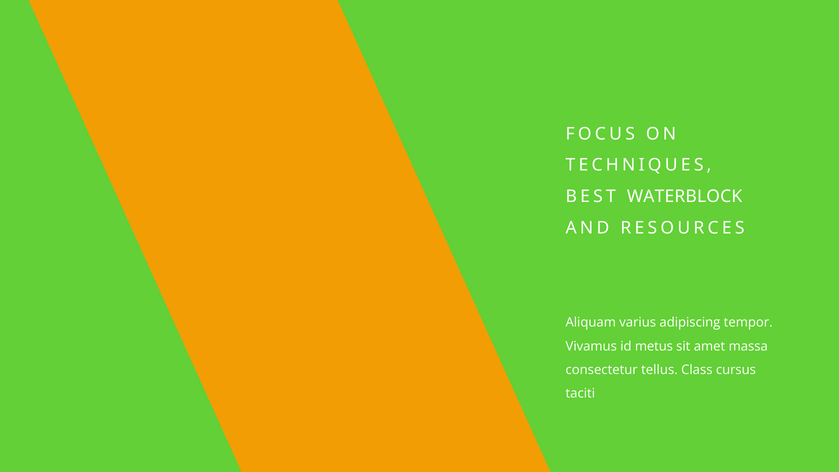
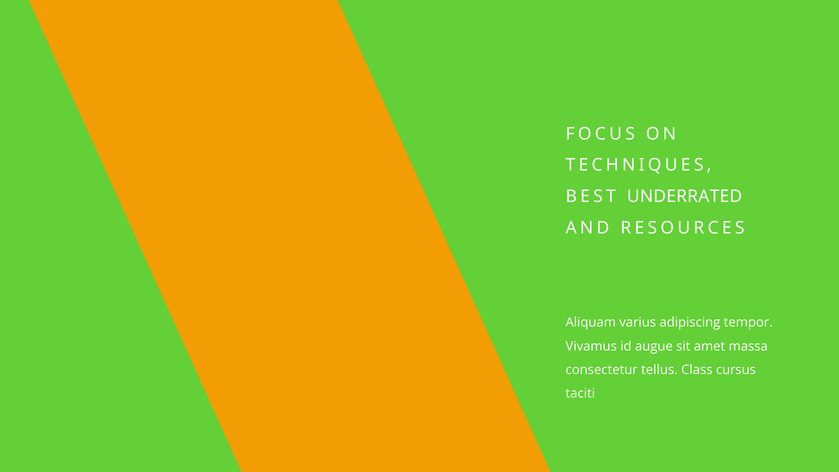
WATERBLOCK: WATERBLOCK -> UNDERRATED
metus: metus -> augue
